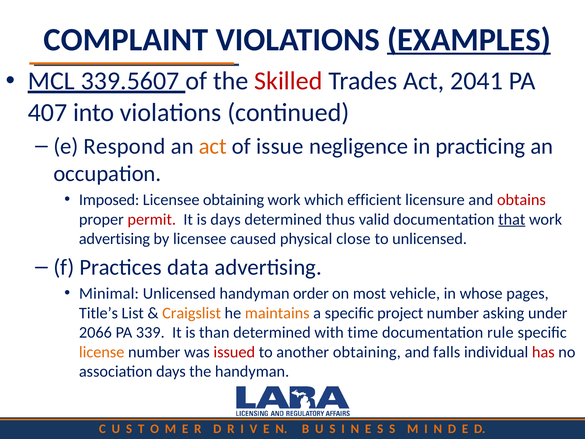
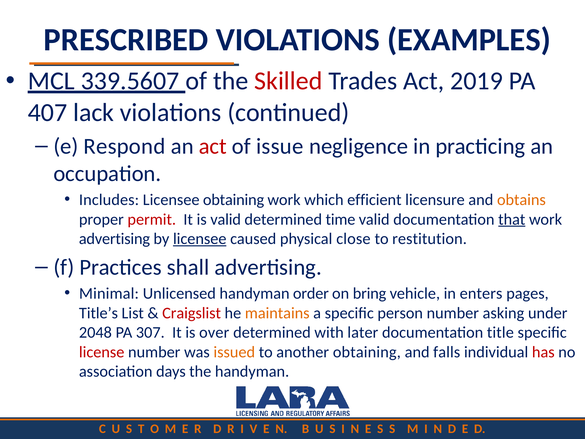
COMPLAINT: COMPLAINT -> PRESCRIBED
EXAMPLES underline: present -> none
2041: 2041 -> 2019
into: into -> lack
act at (213, 146) colour: orange -> red
Imposed: Imposed -> Includes
obtains colour: red -> orange
is days: days -> valid
thus: thus -> time
licensee at (200, 239) underline: none -> present
to unlicensed: unlicensed -> restitution
data: data -> shall
most: most -> bring
whose: whose -> enters
Craigslist colour: orange -> red
project: project -> person
2066: 2066 -> 2048
339: 339 -> 307
than: than -> over
time: time -> later
rule: rule -> title
license colour: orange -> red
issued colour: red -> orange
